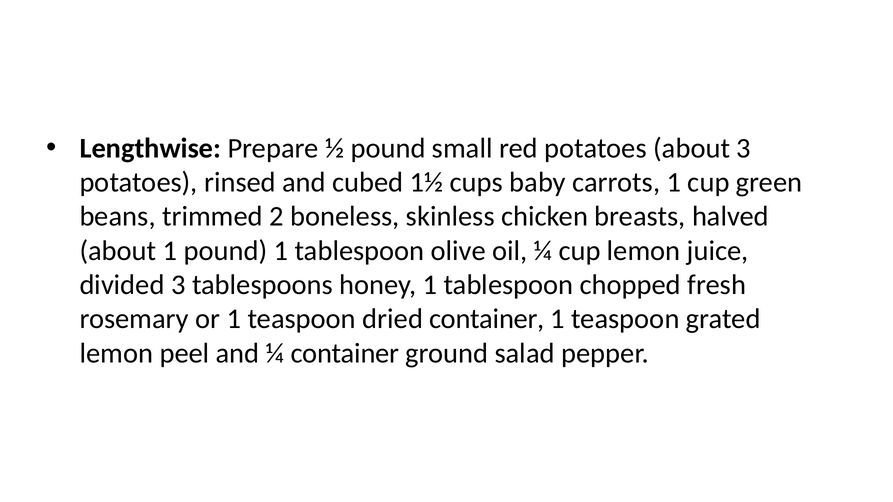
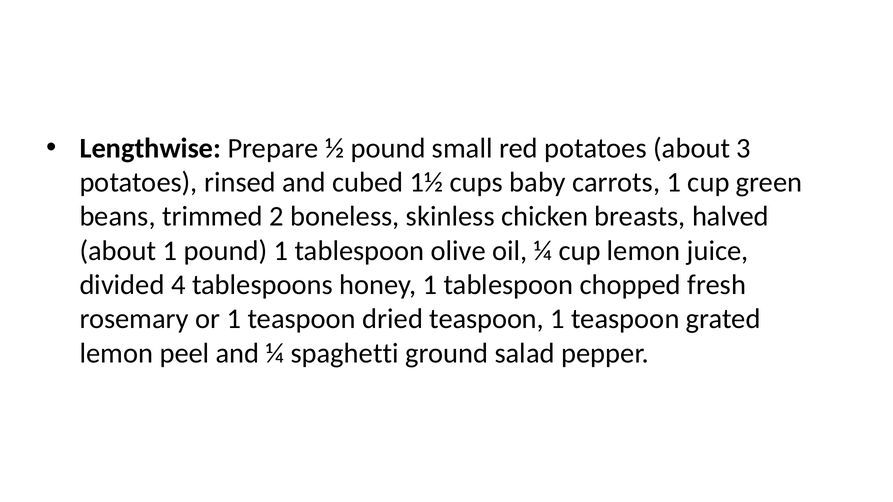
divided 3: 3 -> 4
dried container: container -> teaspoon
¼ container: container -> spaghetti
